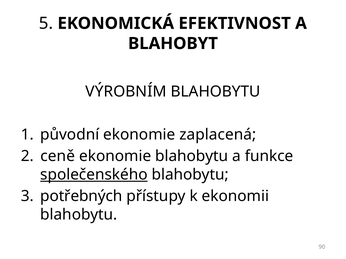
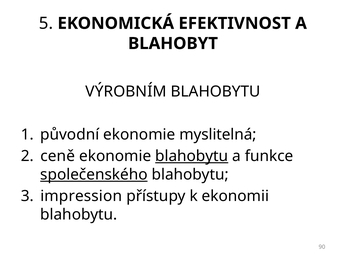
zaplacená: zaplacená -> myslitelná
blahobytu at (192, 156) underline: none -> present
potřebných: potřebných -> impression
